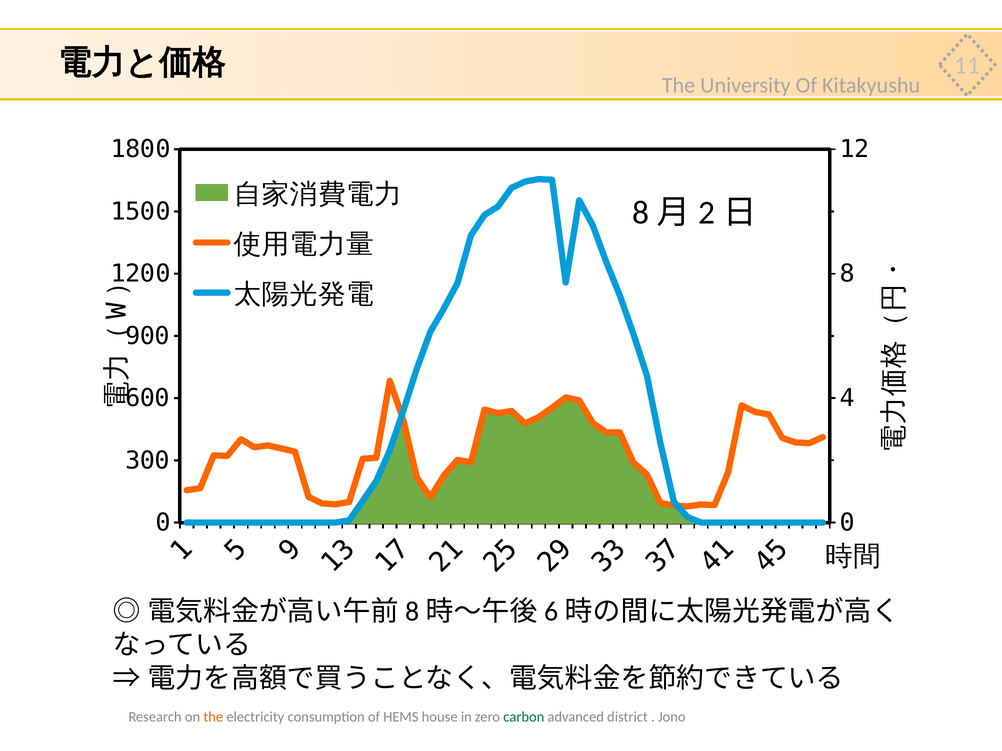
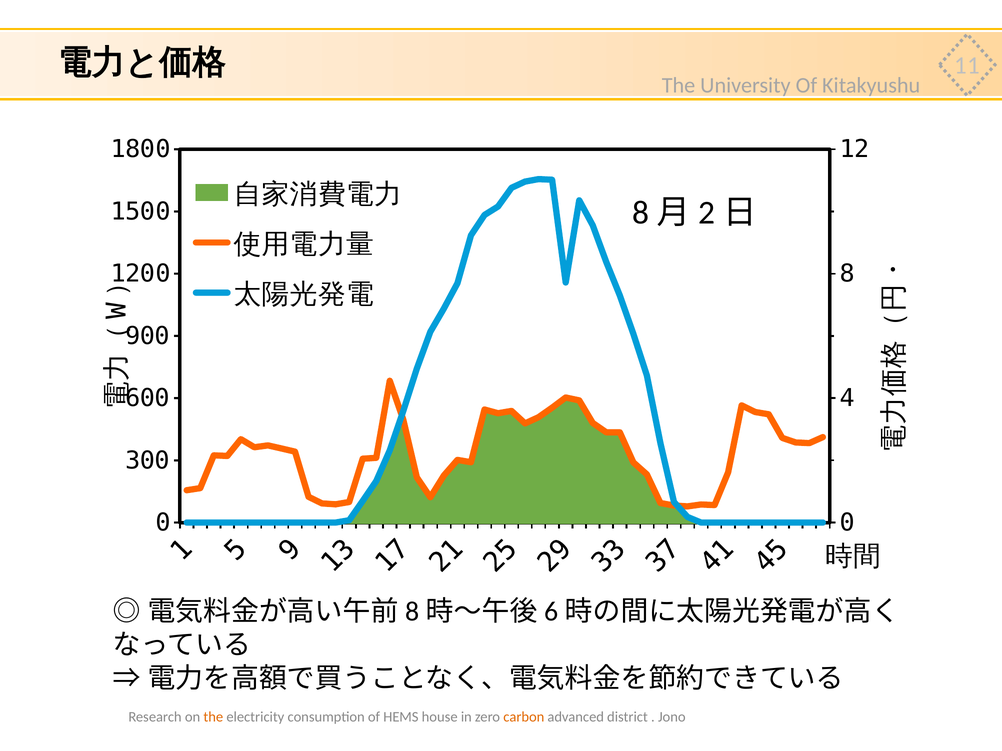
carbon colour: green -> orange
